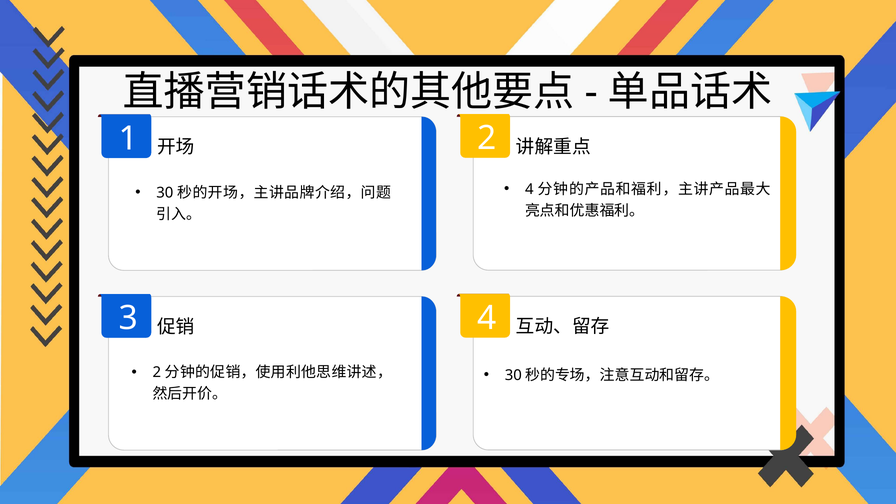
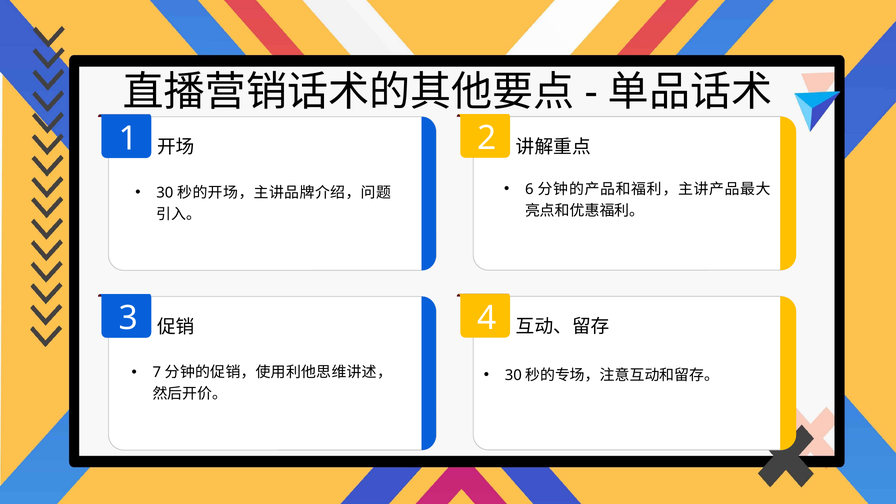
4 at (529, 189): 4 -> 6
2 at (157, 373): 2 -> 7
